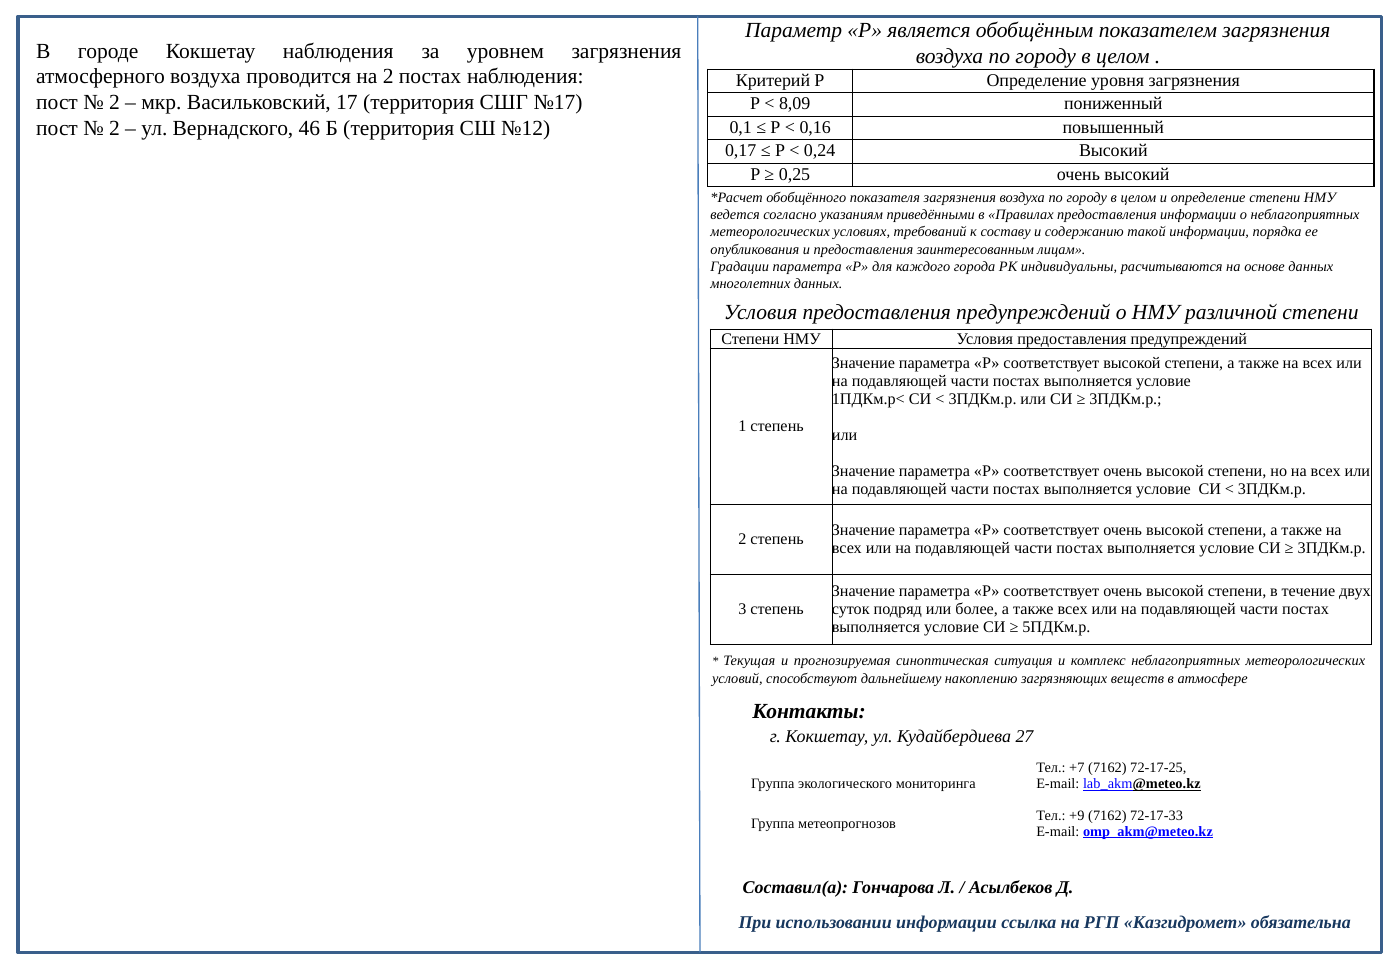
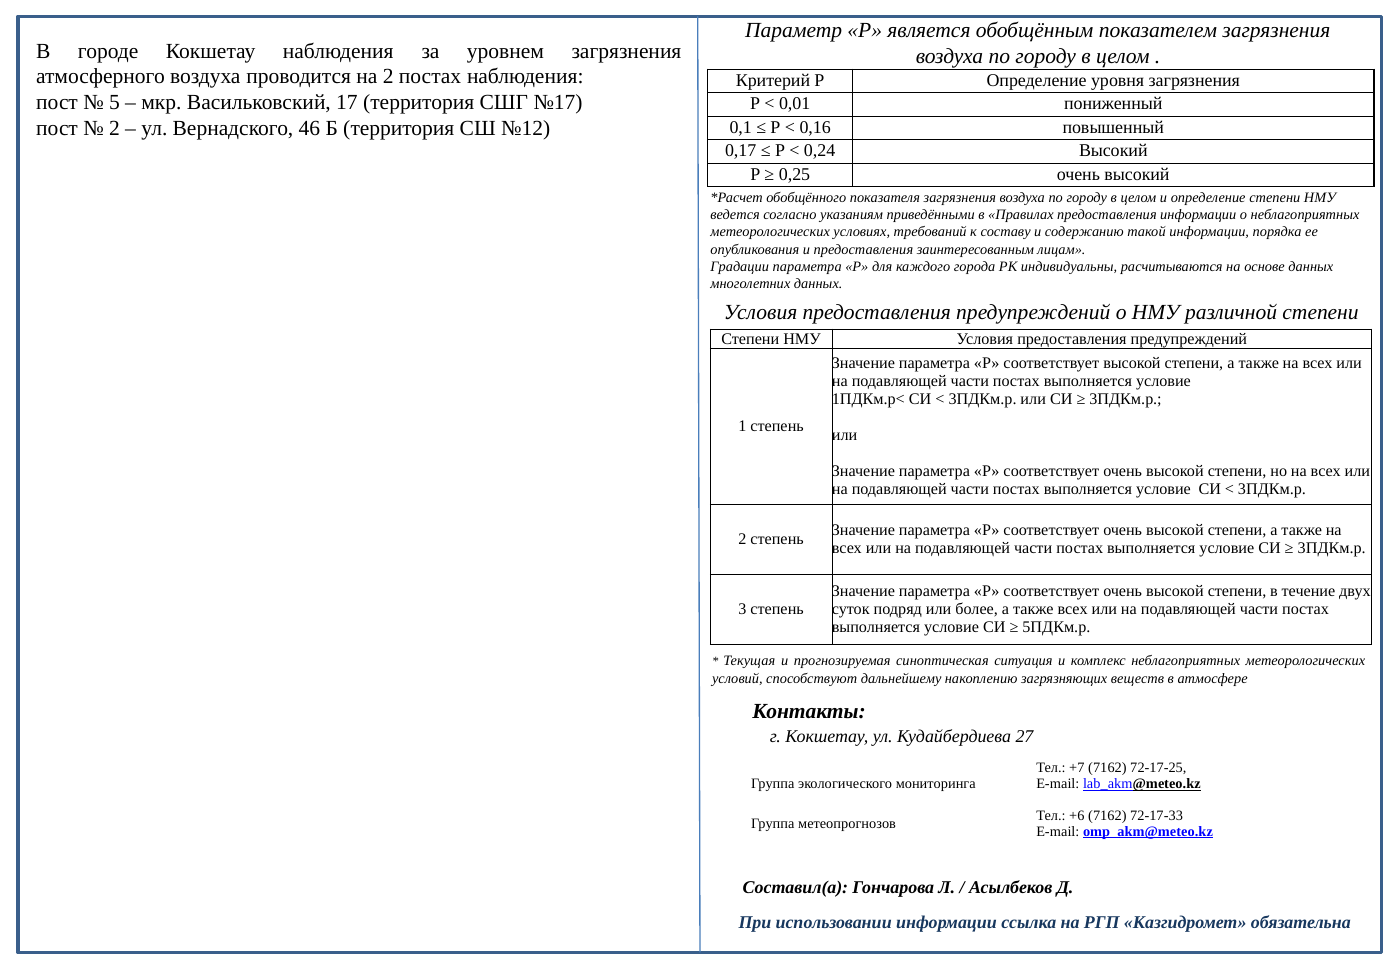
2 at (114, 103): 2 -> 5
8,09: 8,09 -> 0,01
+9: +9 -> +6
